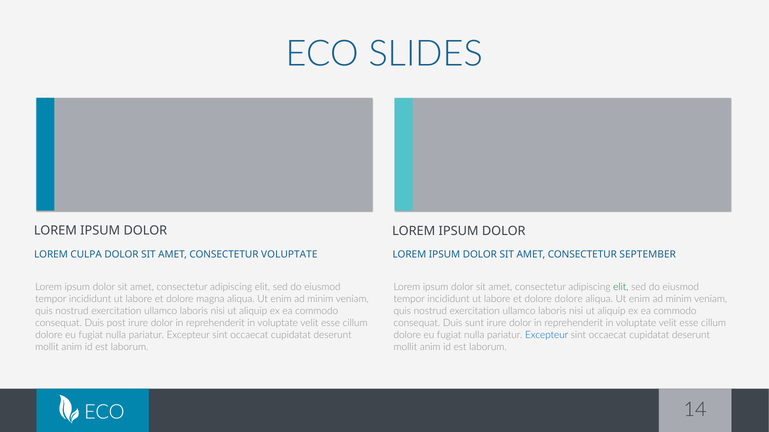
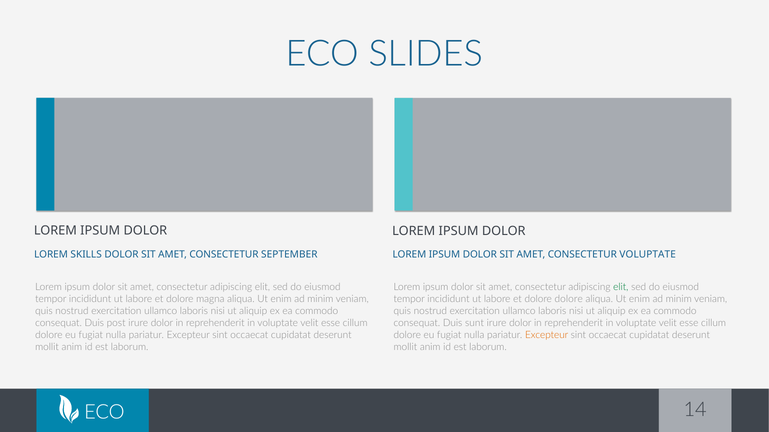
CULPA: CULPA -> SKILLS
CONSECTETUR VOLUPTATE: VOLUPTATE -> SEPTEMBER
CONSECTETUR SEPTEMBER: SEPTEMBER -> VOLUPTATE
Excepteur at (547, 335) colour: blue -> orange
